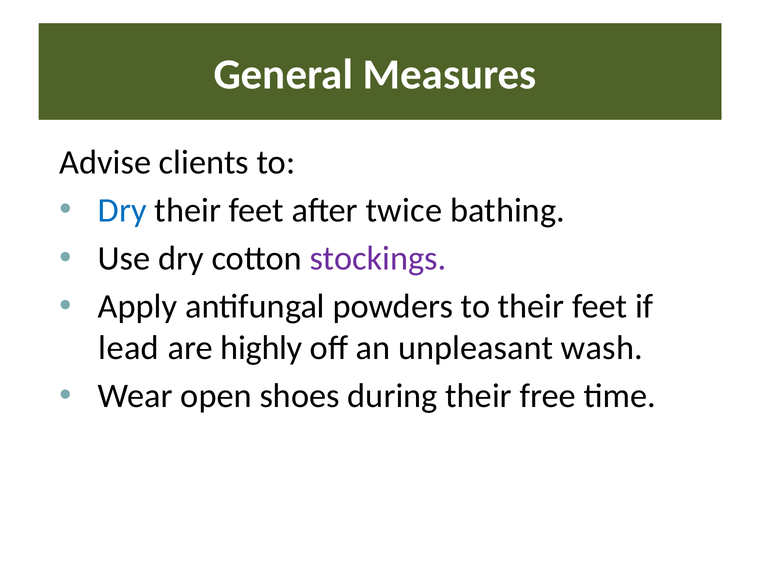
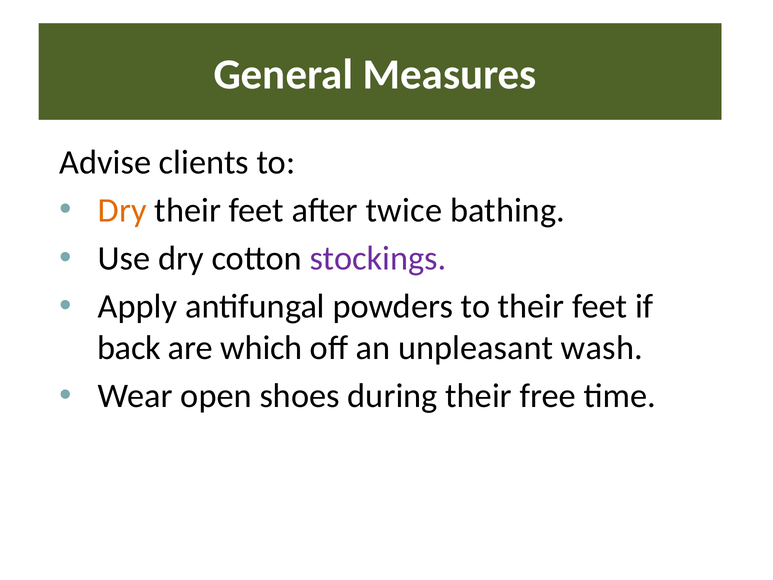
Dry at (122, 210) colour: blue -> orange
lead: lead -> back
highly: highly -> which
